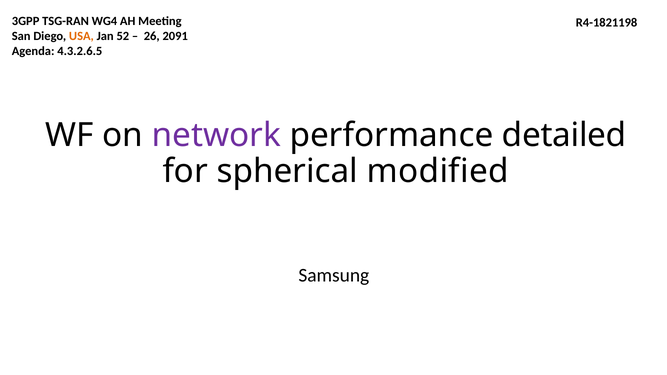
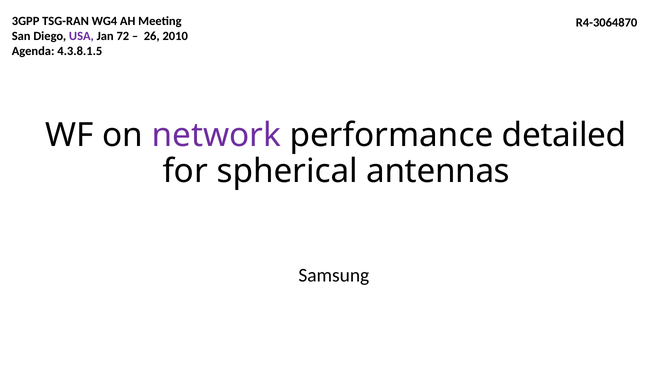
R4-1821198: R4-1821198 -> R4-3064870
USA colour: orange -> purple
52: 52 -> 72
2091: 2091 -> 2010
4.3.2.6.5: 4.3.2.6.5 -> 4.3.8.1.5
modified: modified -> antennas
